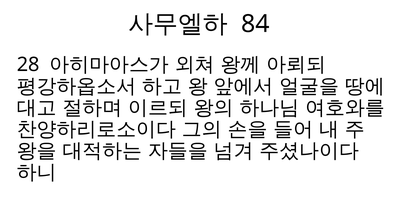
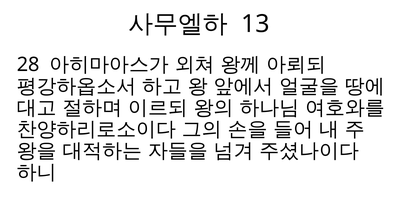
84: 84 -> 13
